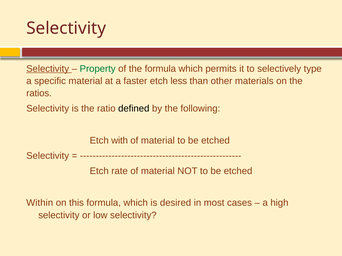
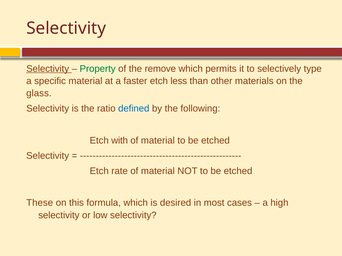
the formula: formula -> remove
ratios: ratios -> glass
defined colour: black -> blue
Within: Within -> These
